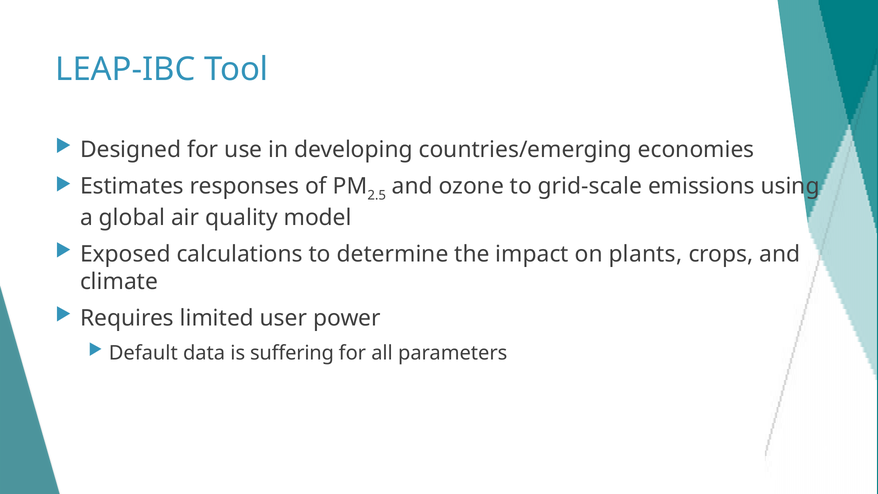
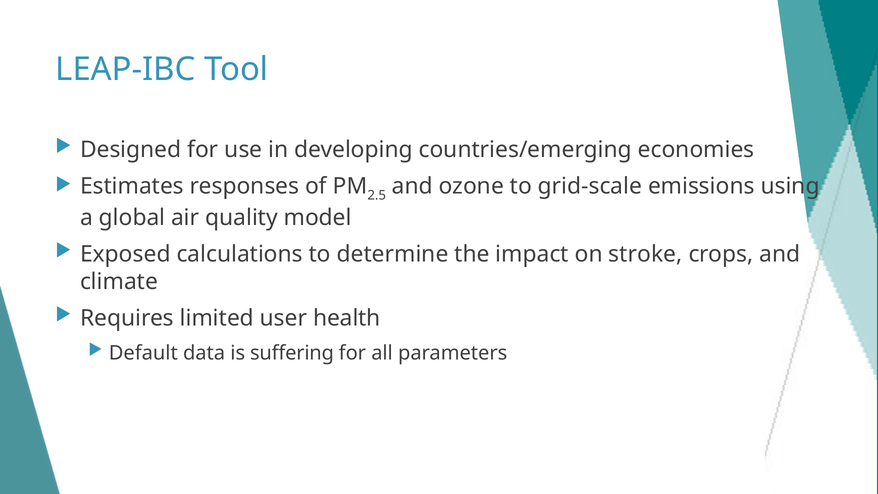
plants: plants -> stroke
power: power -> health
